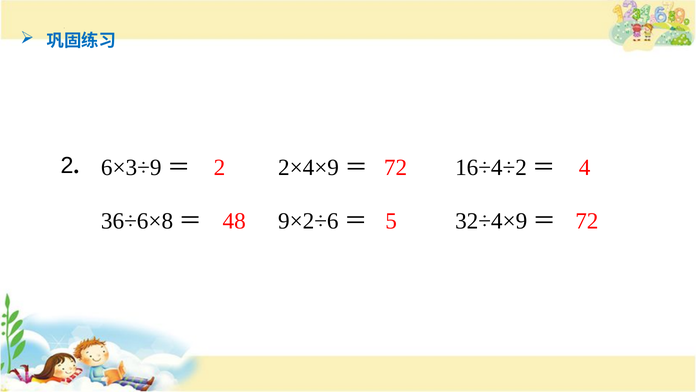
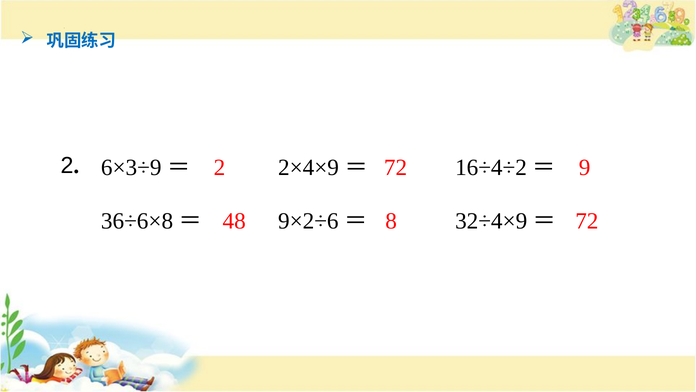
4: 4 -> 9
5: 5 -> 8
